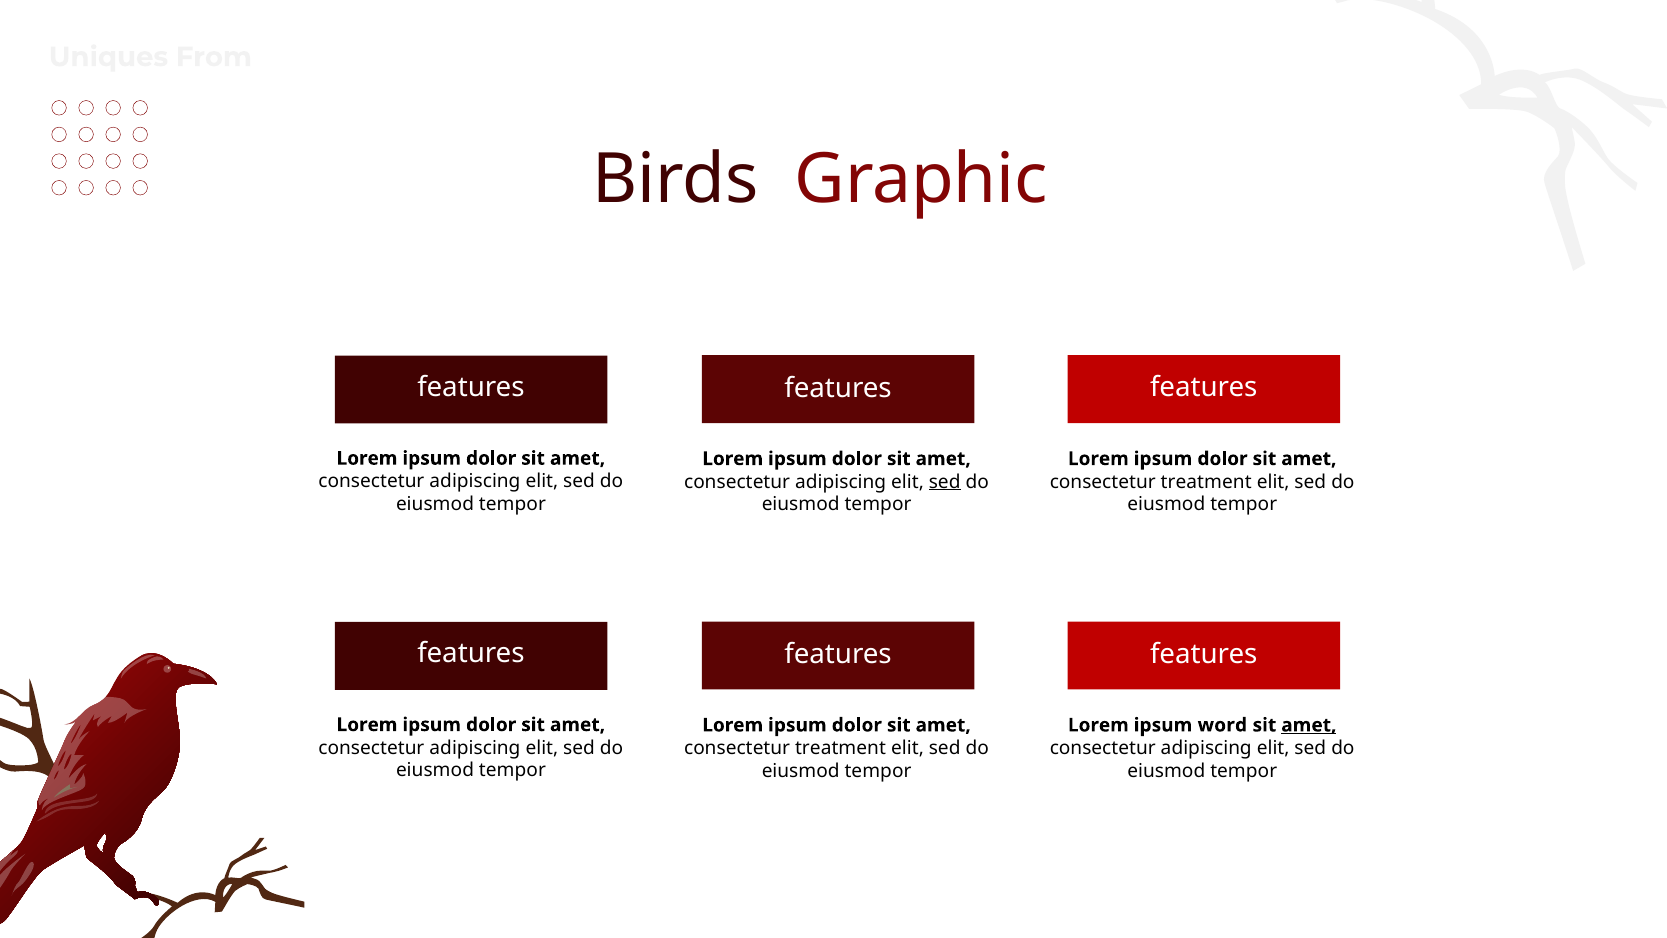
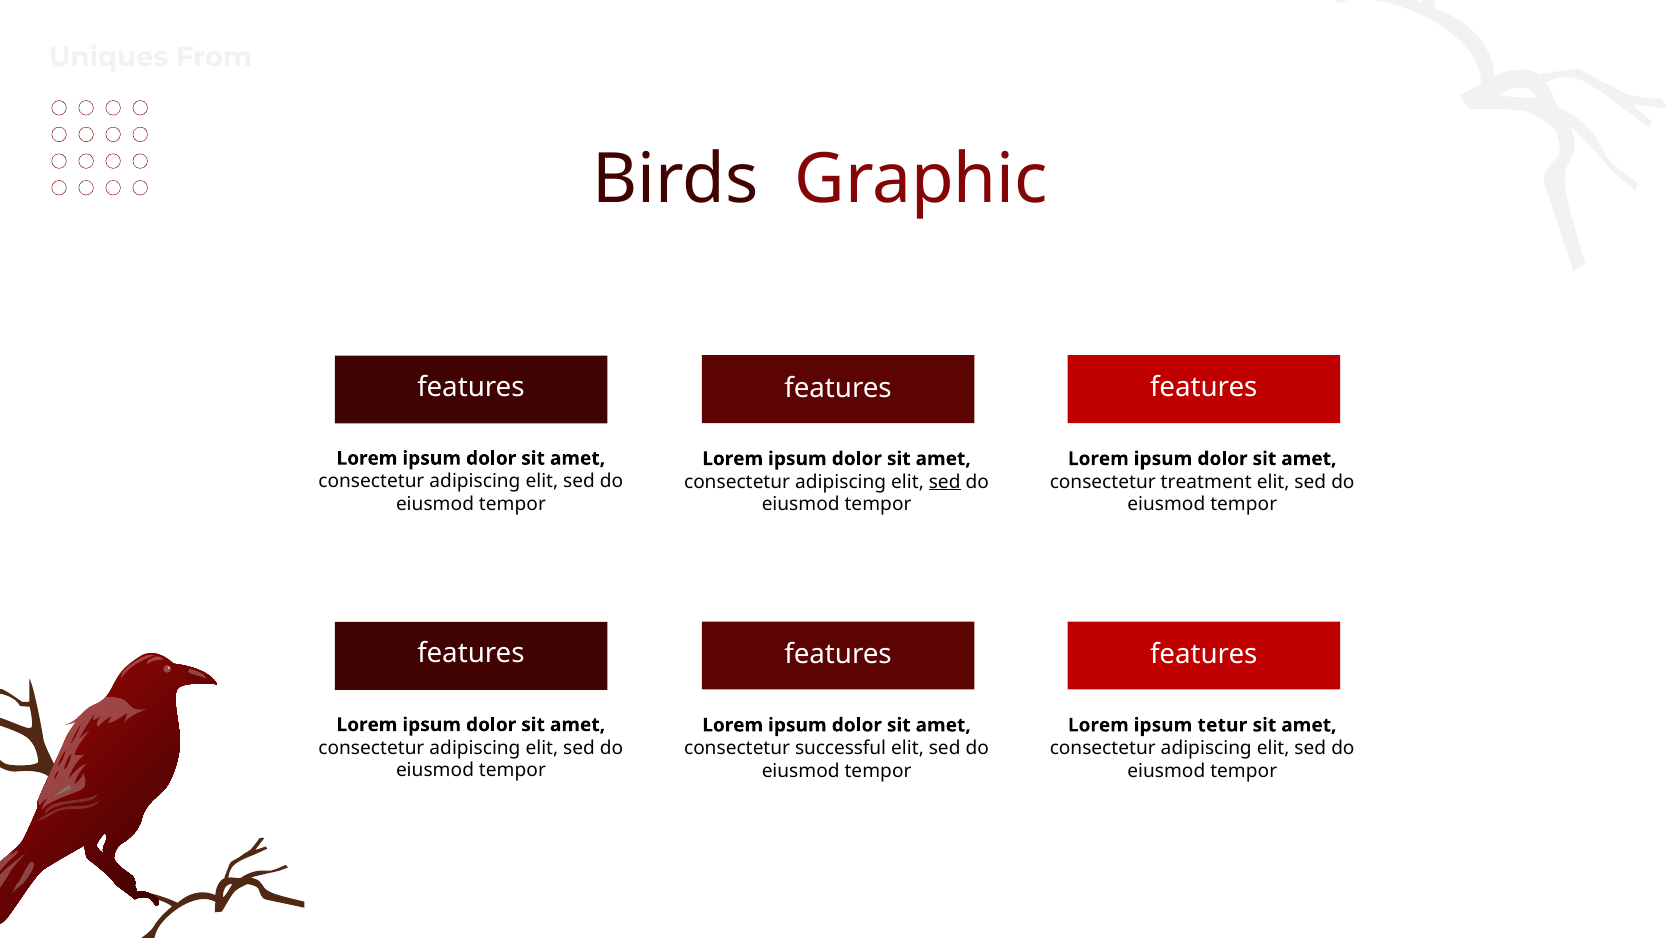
word: word -> tetur
amet at (1309, 725) underline: present -> none
treatment at (841, 748): treatment -> successful
